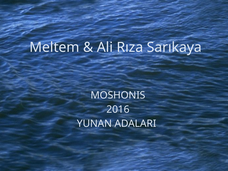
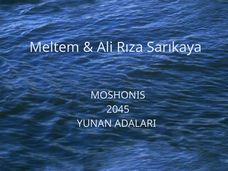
2016: 2016 -> 2045
